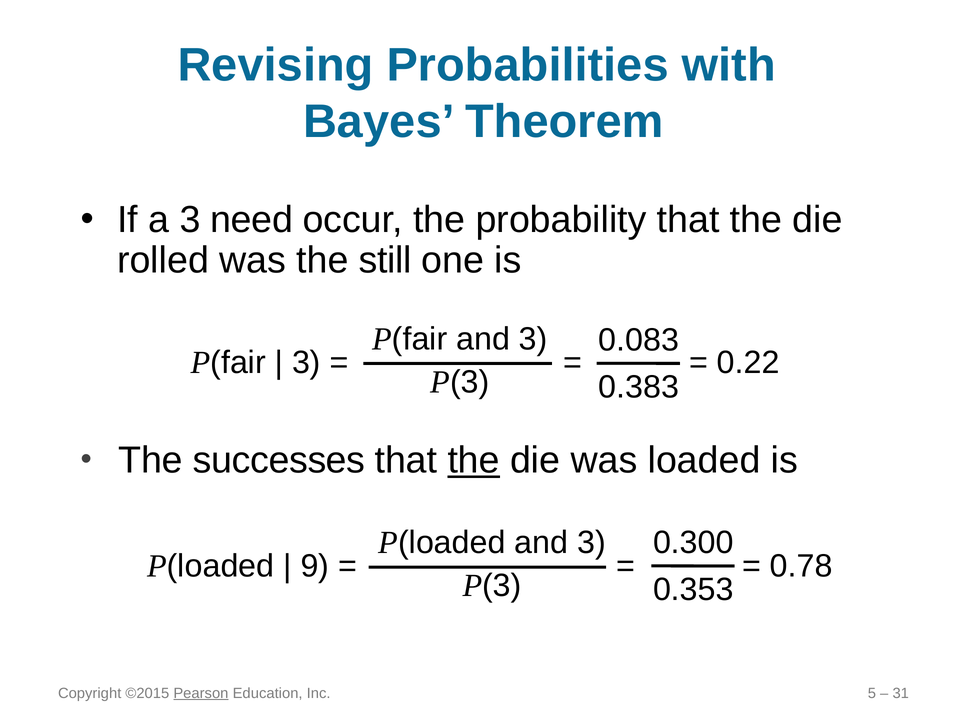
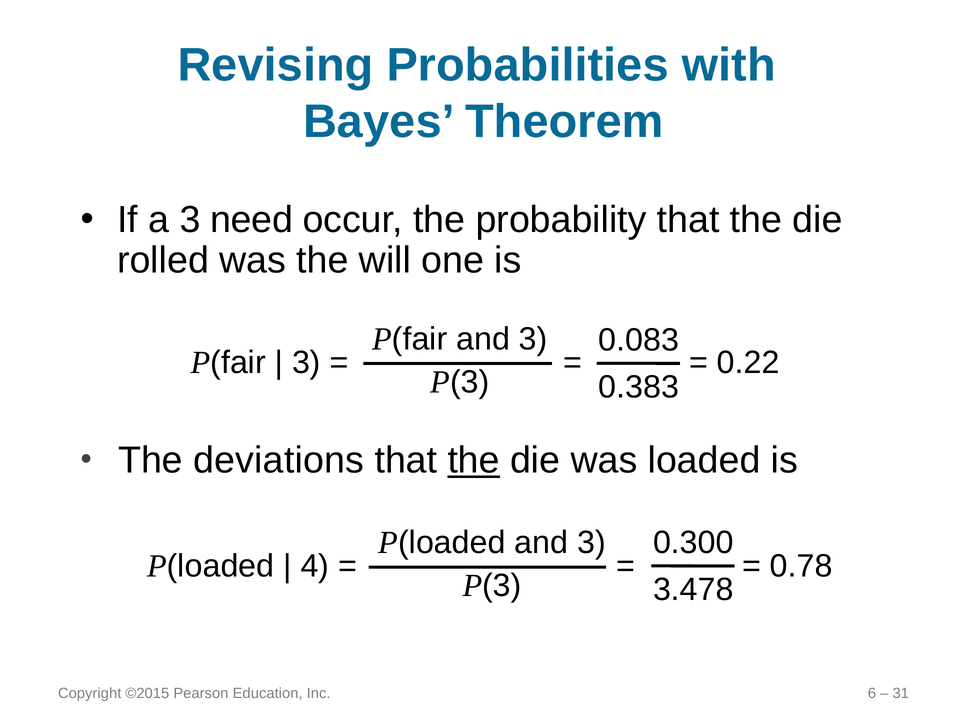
still: still -> will
successes: successes -> deviations
9: 9 -> 4
0.353: 0.353 -> 3.478
Pearson underline: present -> none
5: 5 -> 6
